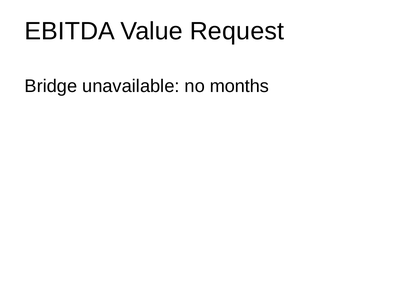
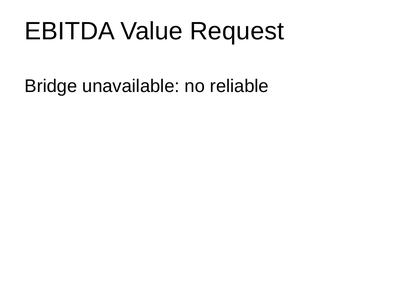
months: months -> reliable
